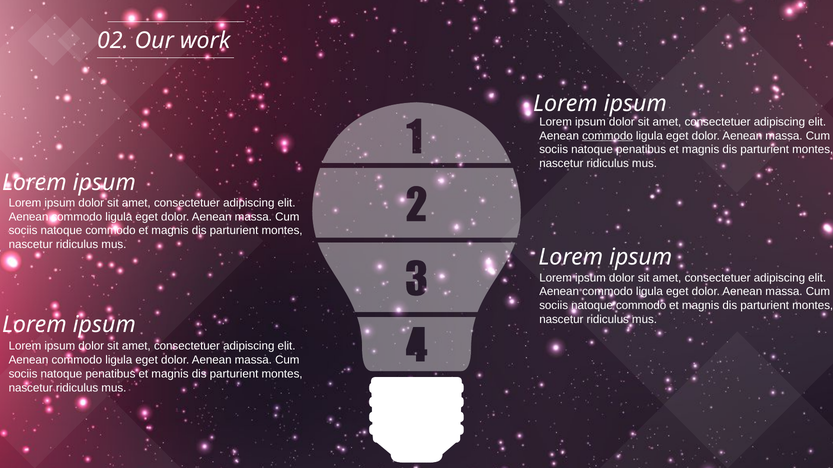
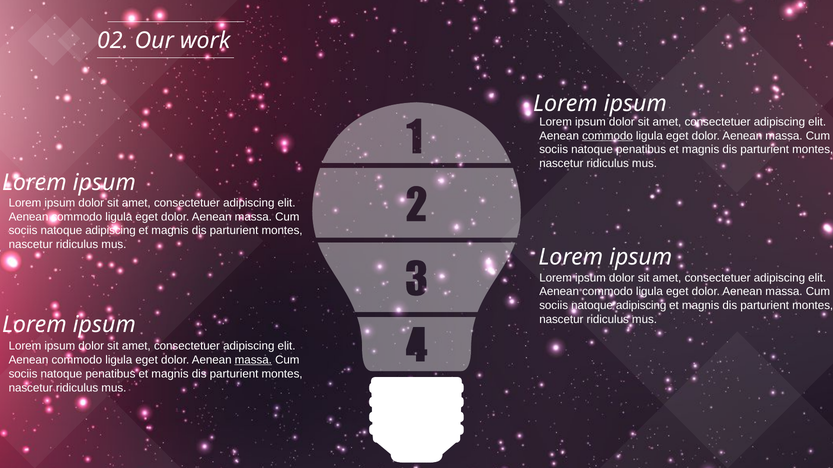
commodo at (110, 231): commodo -> adipiscing
commodo at (641, 306): commodo -> adipiscing
massa at (253, 360) underline: none -> present
